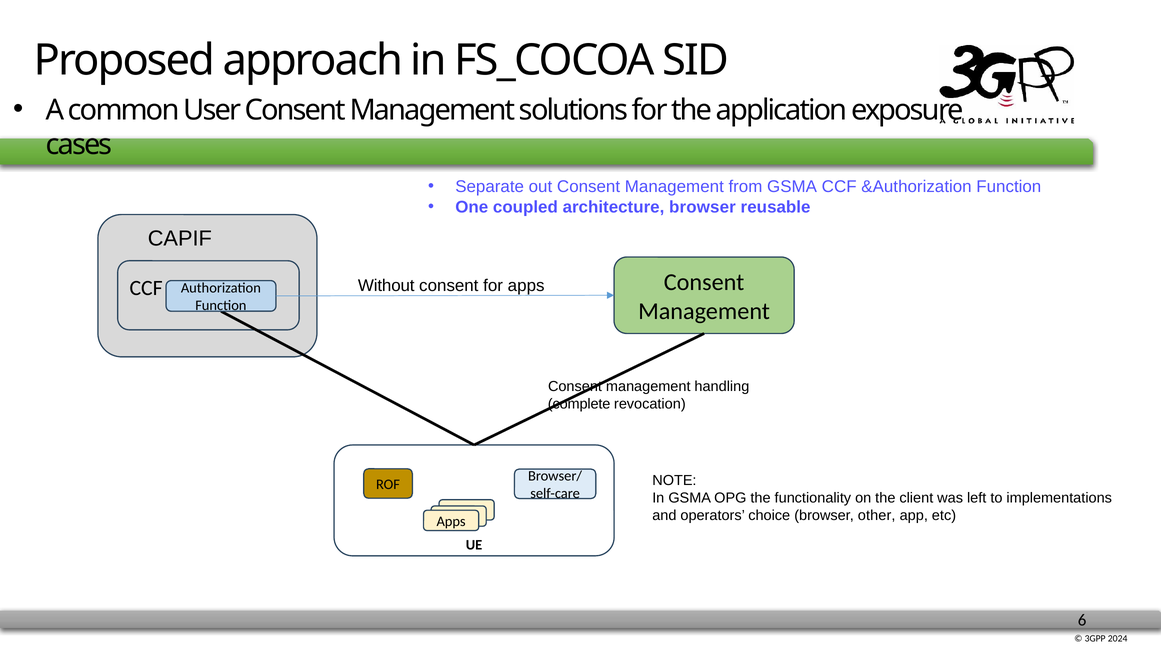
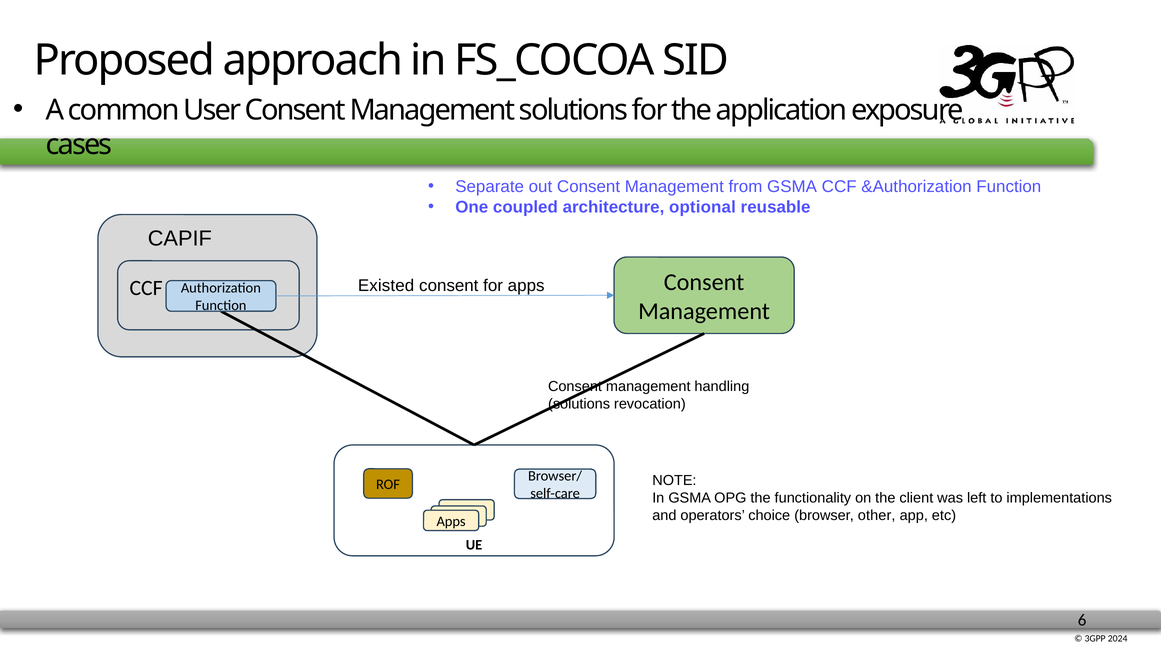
architecture browser: browser -> optional
Without: Without -> Existed
complete at (579, 404): complete -> solutions
